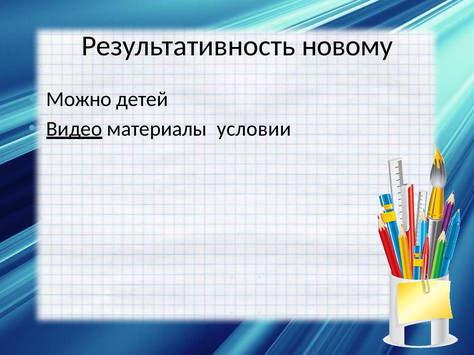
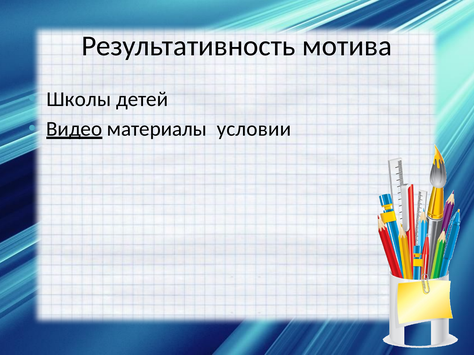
новому: новому -> мотива
Можно: Можно -> Школы
